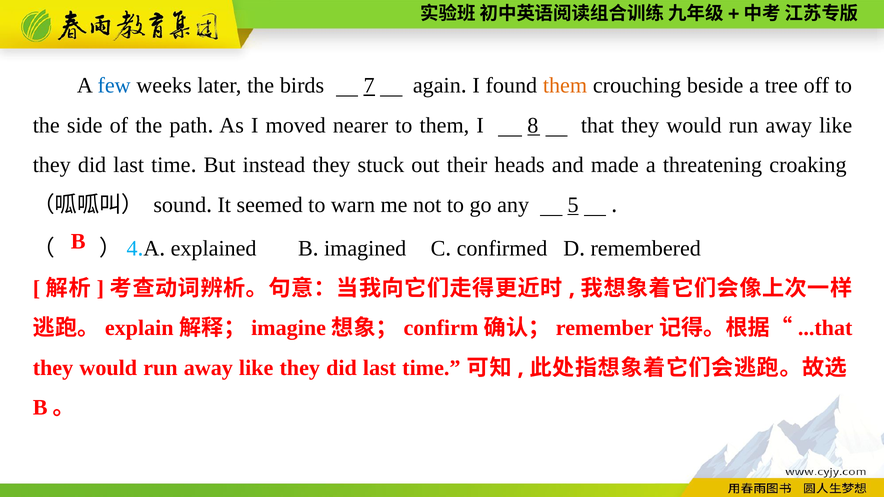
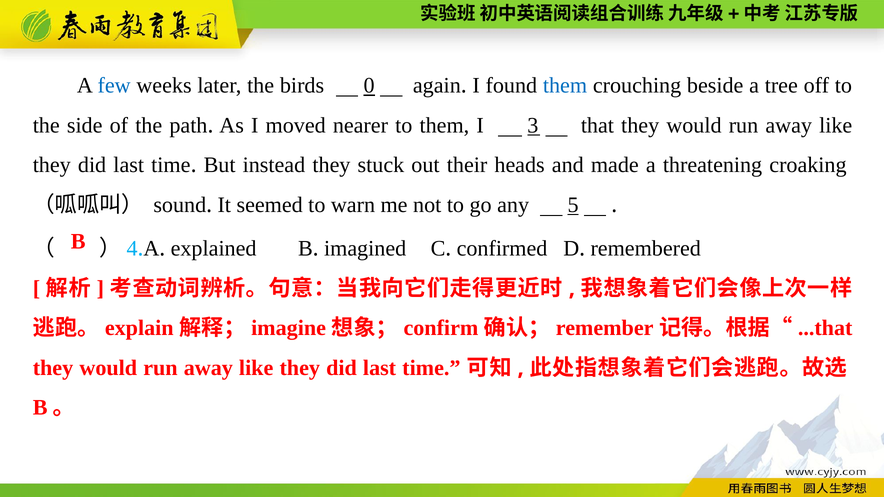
7: 7 -> 0
them at (565, 86) colour: orange -> blue
8: 8 -> 3
